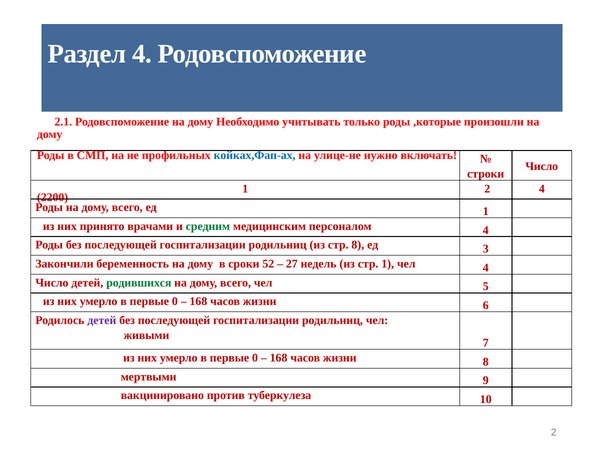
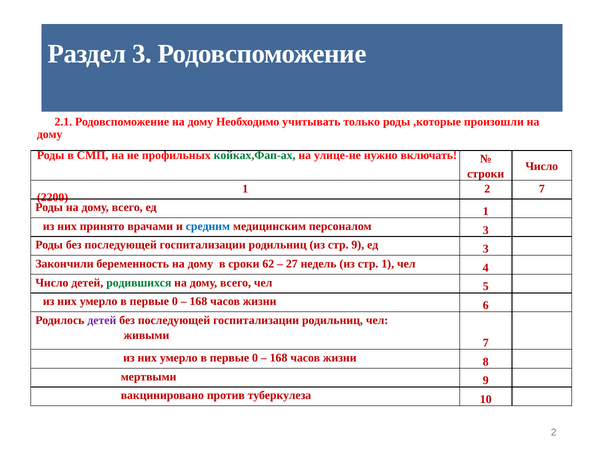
Раздел 4: 4 -> 3
койках,Фап-ах colour: blue -> green
2 4: 4 -> 7
средним colour: green -> blue
персоналом 4: 4 -> 3
стр 8: 8 -> 9
52: 52 -> 62
